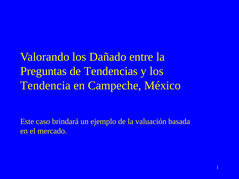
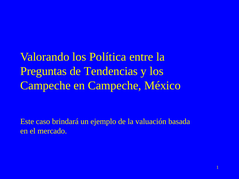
Dañado: Dañado -> Política
Tendencia at (45, 86): Tendencia -> Campeche
